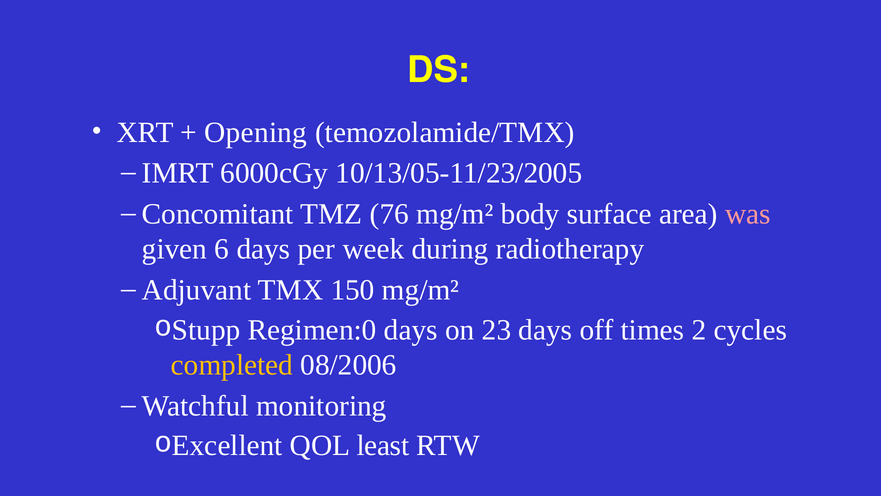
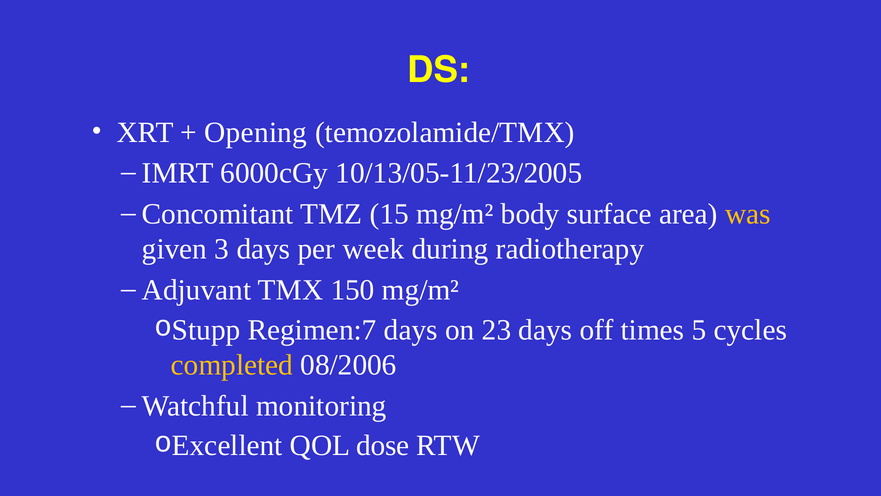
76: 76 -> 15
was colour: pink -> yellow
6: 6 -> 3
Regimen:0: Regimen:0 -> Regimen:7
2: 2 -> 5
least: least -> dose
